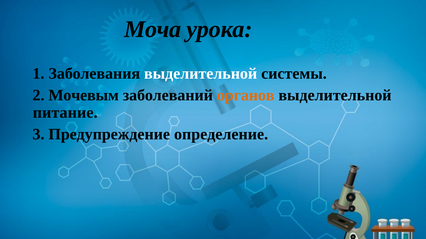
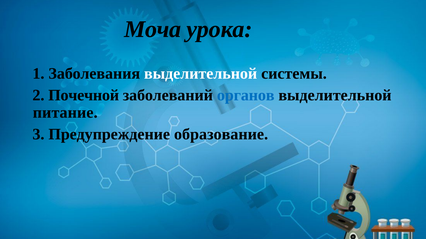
Мочевым: Мочевым -> Почечной
органов colour: orange -> blue
определение: определение -> образование
